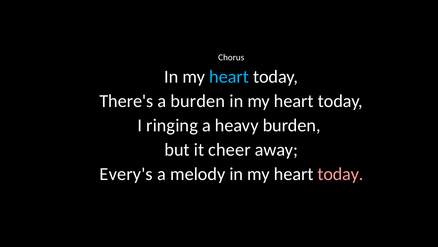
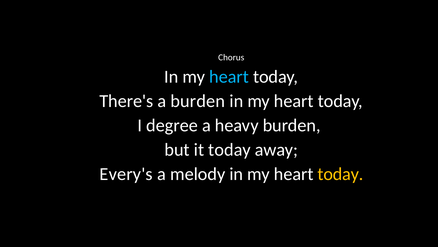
ringing: ringing -> degree
it cheer: cheer -> today
today at (340, 174) colour: pink -> yellow
